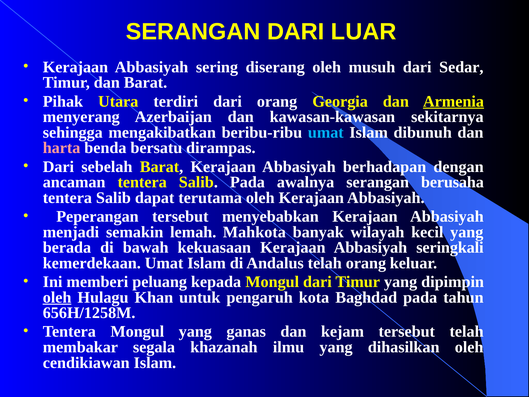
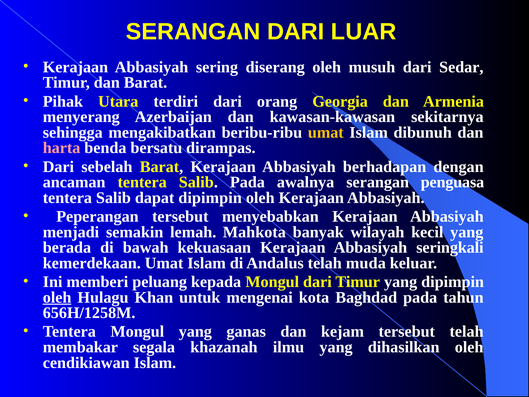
Armenia underline: present -> none
umat at (326, 132) colour: light blue -> yellow
berusaha: berusaha -> penguasa
dapat terutama: terutama -> dipimpin
telah orang: orang -> muda
pengaruh: pengaruh -> mengenai
